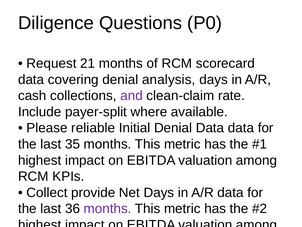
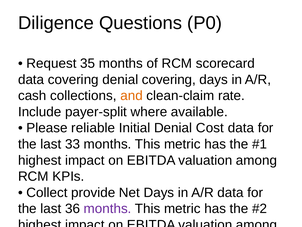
21: 21 -> 35
denial analysis: analysis -> covering
and colour: purple -> orange
Denial Data: Data -> Cost
35: 35 -> 33
